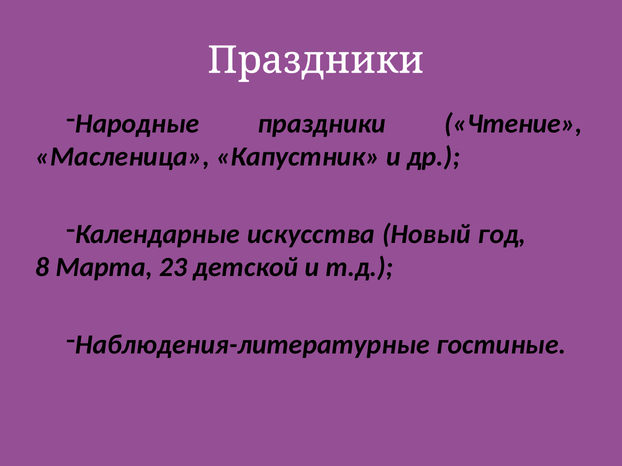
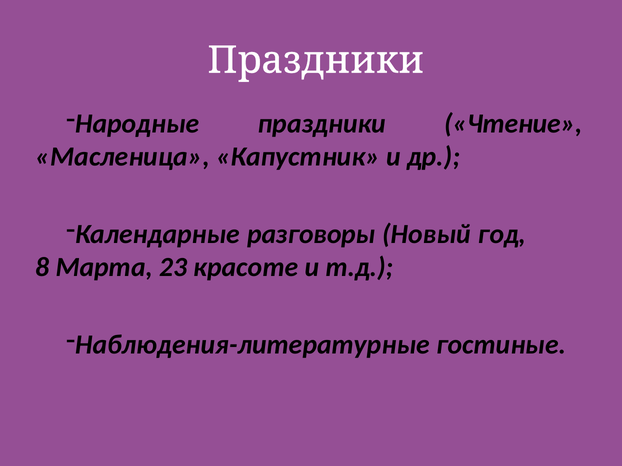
искусства: искусства -> разговоры
детской: детской -> красоте
